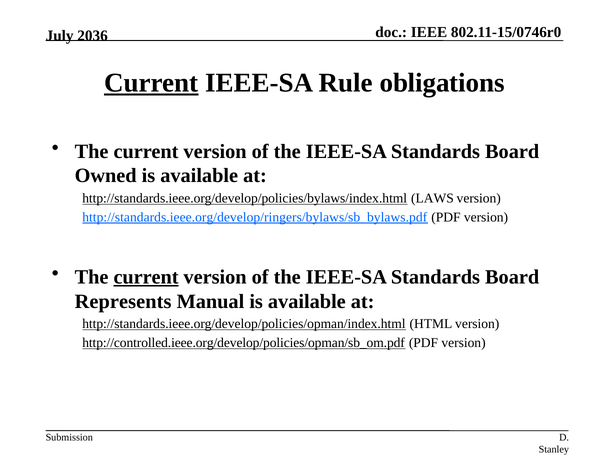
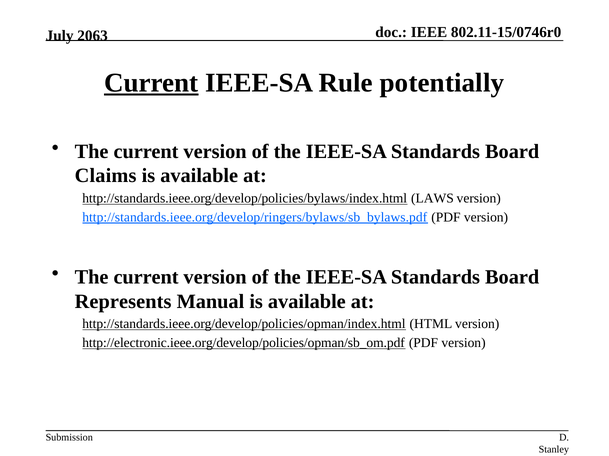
2036: 2036 -> 2063
obligations: obligations -> potentially
Owned: Owned -> Claims
current at (146, 277) underline: present -> none
http://controlled.ieee.org/develop/policies/opman/sb_om.pdf: http://controlled.ieee.org/develop/policies/opman/sb_om.pdf -> http://electronic.ieee.org/develop/policies/opman/sb_om.pdf
